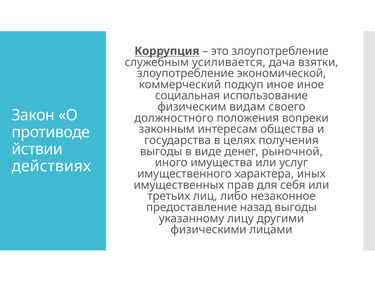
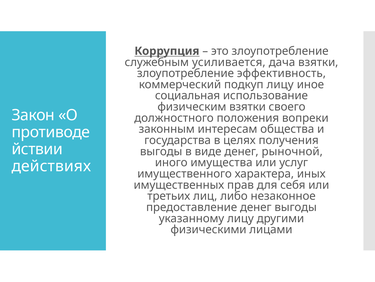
экономической: экономической -> эффективность
подкуп иное: иное -> лицу
физическим видам: видам -> взятки
предоставление назад: назад -> денег
